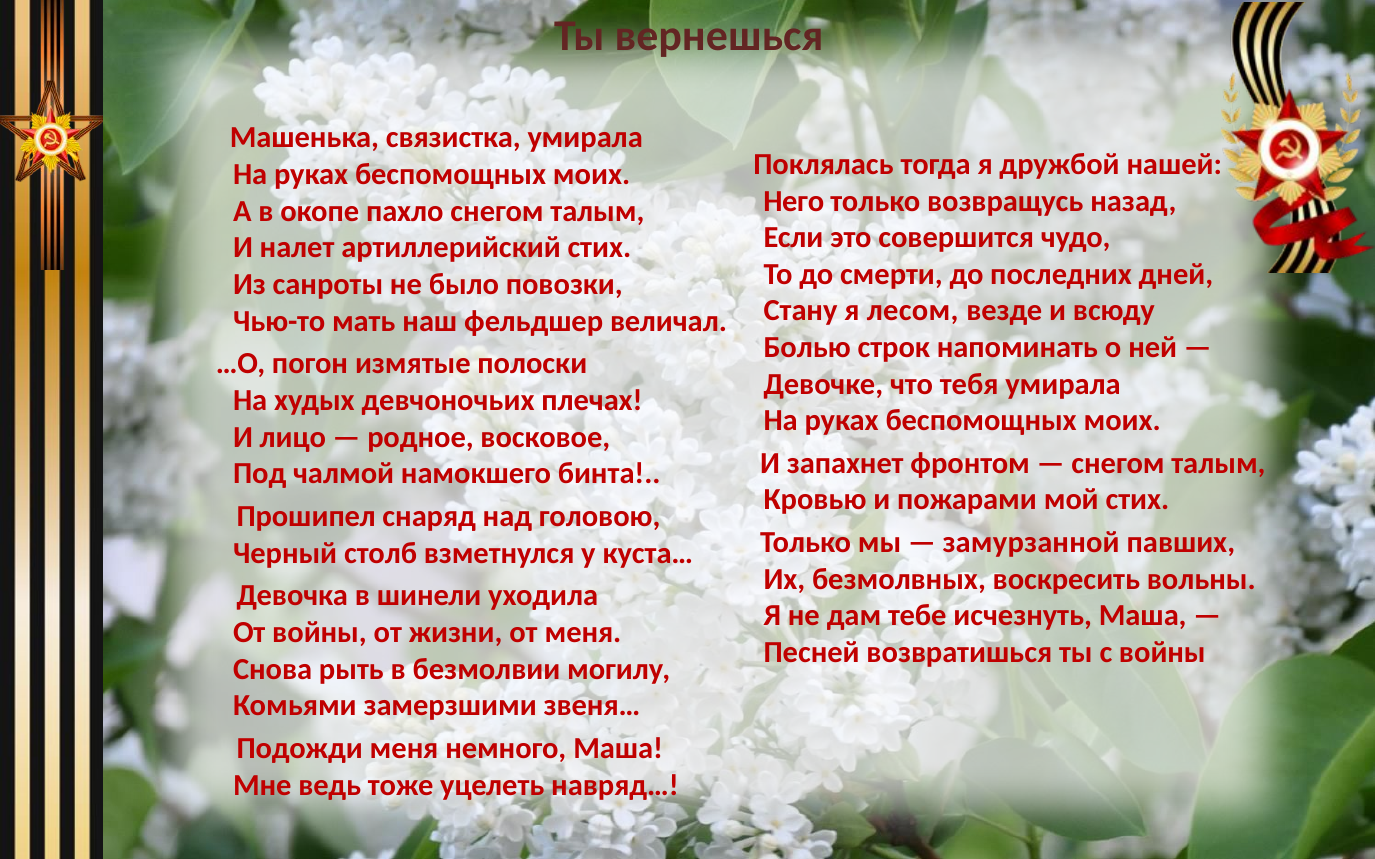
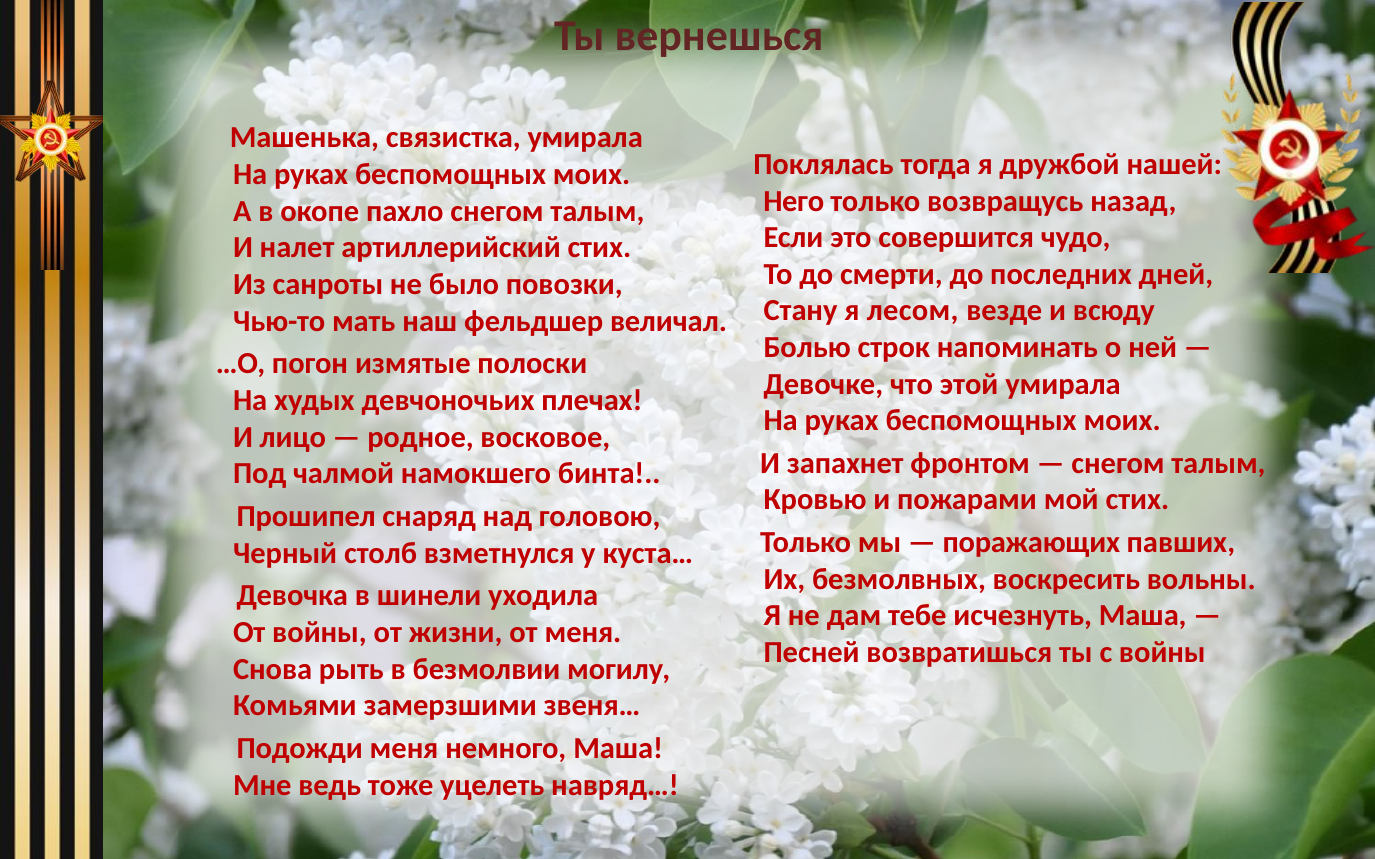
тебя: тебя -> этой
замурзанной: замурзанной -> поражающих
